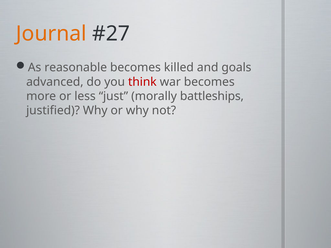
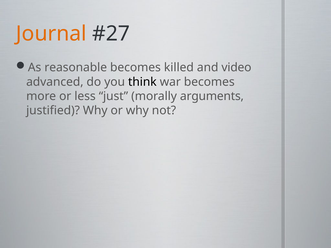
goals: goals -> video
think colour: red -> black
battleships: battleships -> arguments
